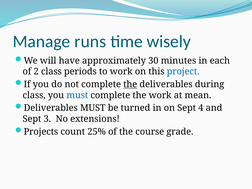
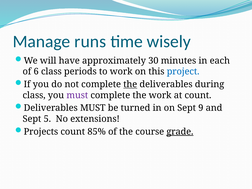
2: 2 -> 6
must at (77, 95) colour: blue -> purple
at mean: mean -> count
4: 4 -> 9
3: 3 -> 5
25%: 25% -> 85%
grade underline: none -> present
